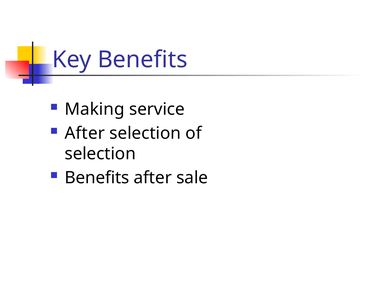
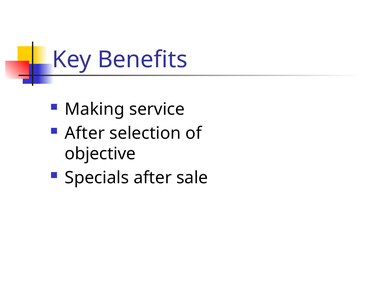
selection at (100, 154): selection -> objective
Benefits at (97, 178): Benefits -> Specials
